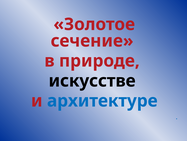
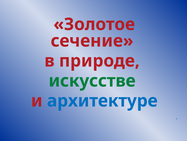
искусстве colour: black -> green
